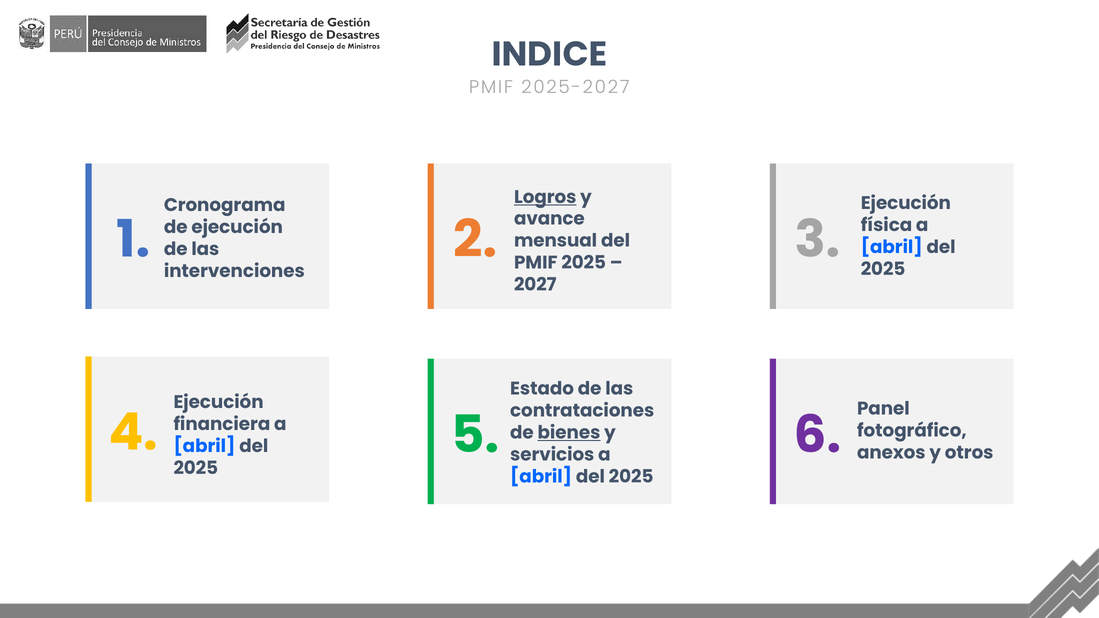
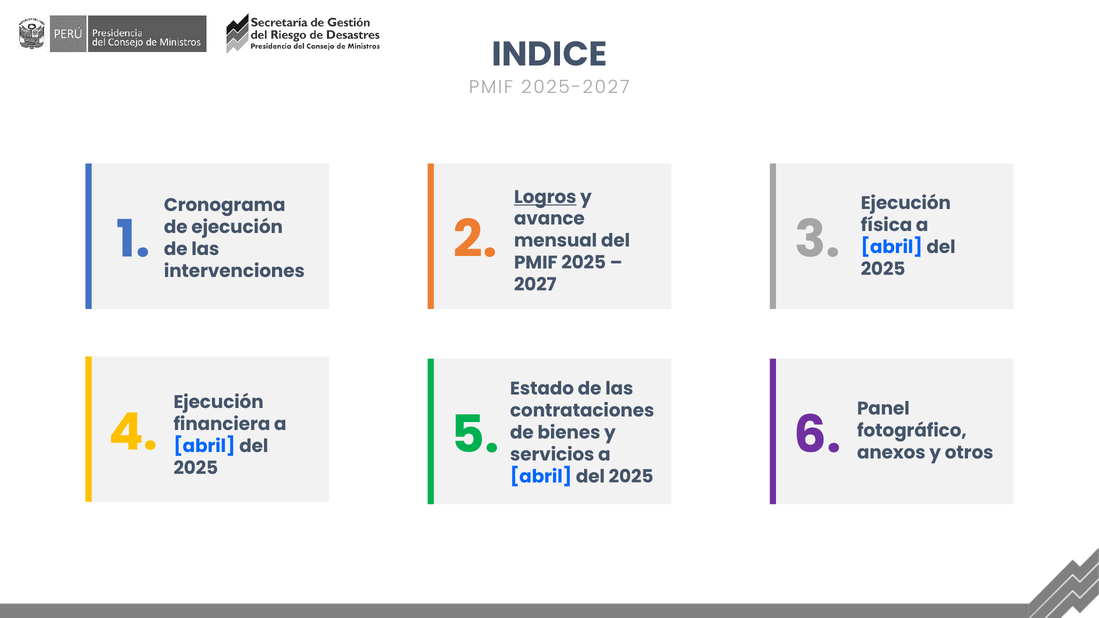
bienes underline: present -> none
